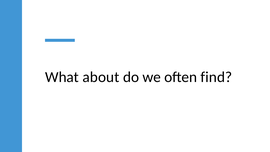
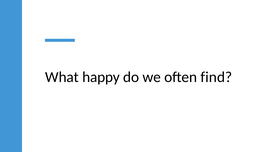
about: about -> happy
